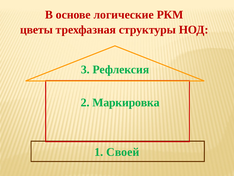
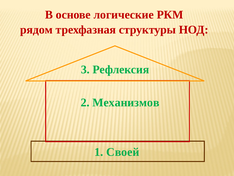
цветы: цветы -> рядом
Маркировка: Маркировка -> Механизмов
